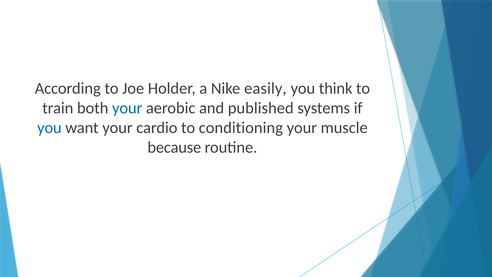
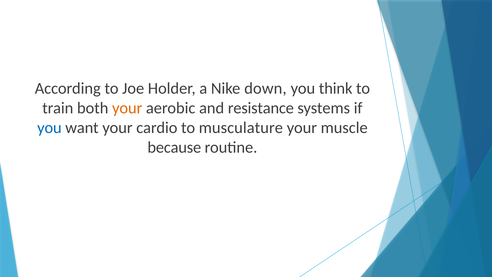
easily: easily -> down
your at (127, 108) colour: blue -> orange
published: published -> resistance
conditioning: conditioning -> musculature
